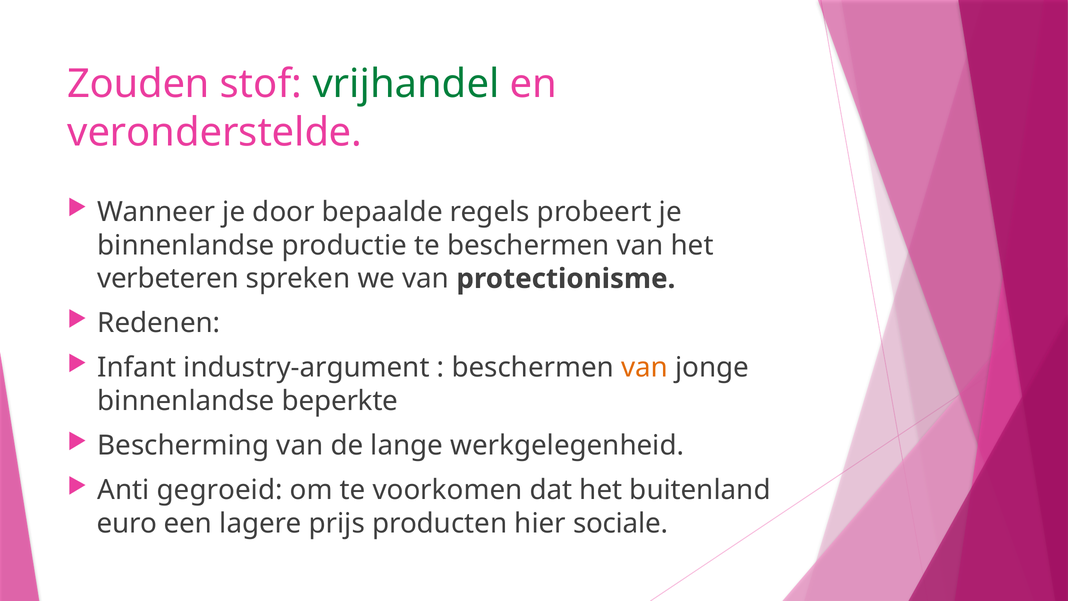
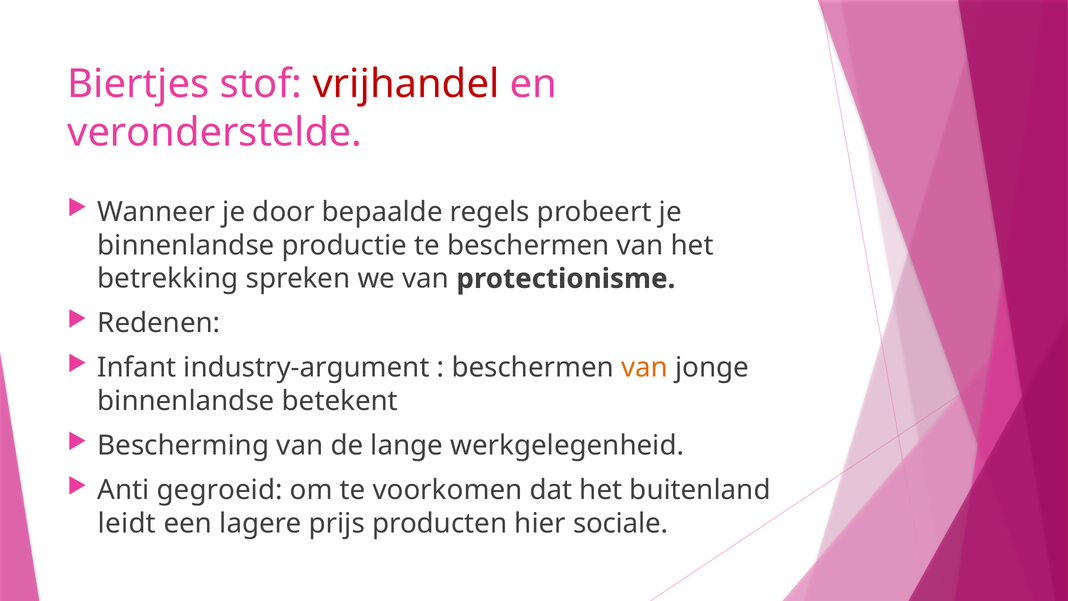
Zouden: Zouden -> Biertjes
vrijhandel colour: green -> red
verbeteren: verbeteren -> betrekking
beperkte: beperkte -> betekent
euro: euro -> leidt
